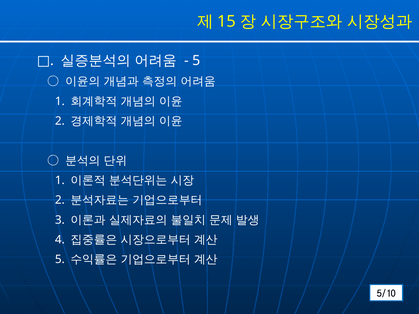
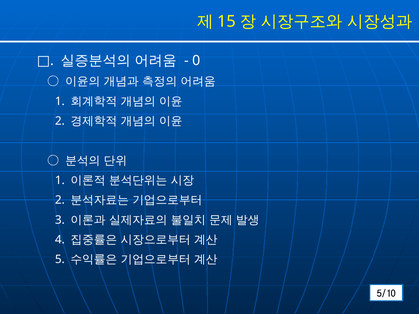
5 at (196, 61): 5 -> 0
